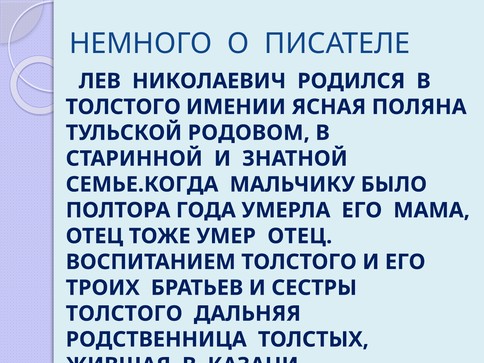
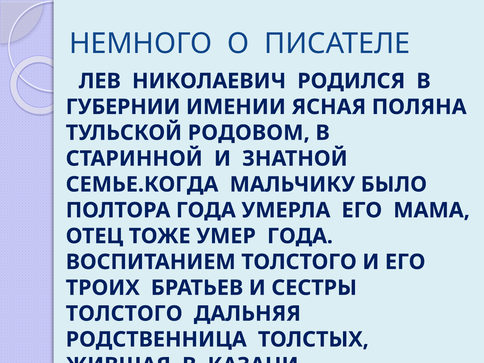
ТОЛСТОГО at (123, 107): ТОЛСТОГО -> ГУБЕРНИИ
УМЕР ОТЕЦ: ОТЕЦ -> ГОДА
